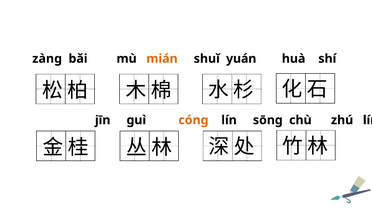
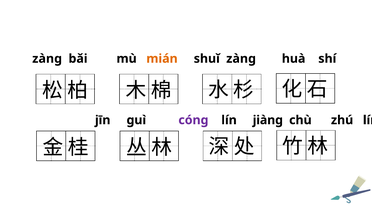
shuǐ yuán: yuán -> zàng
cónɡ colour: orange -> purple
sōnɡ: sōnɡ -> jiàng
